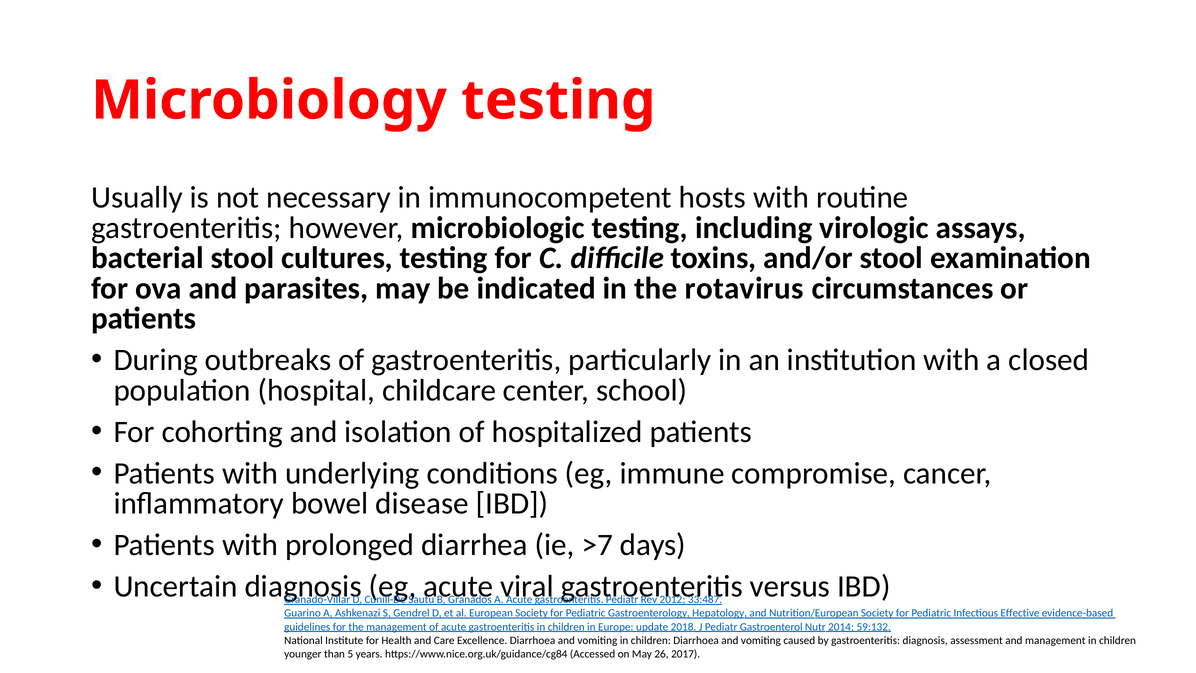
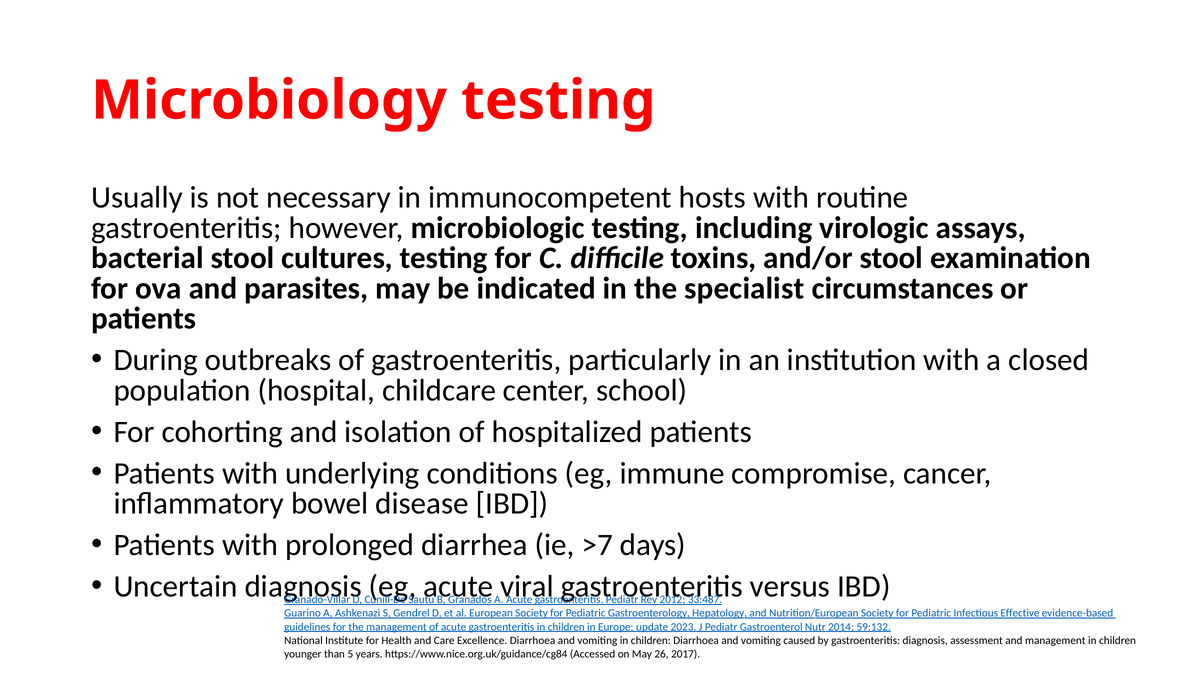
rotavirus: rotavirus -> specialist
2018: 2018 -> 2023
